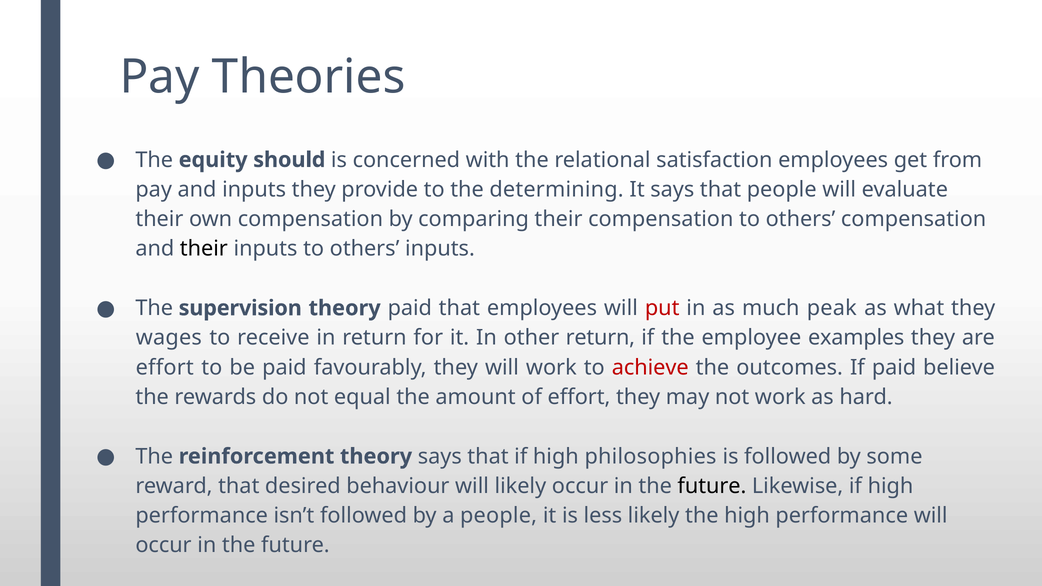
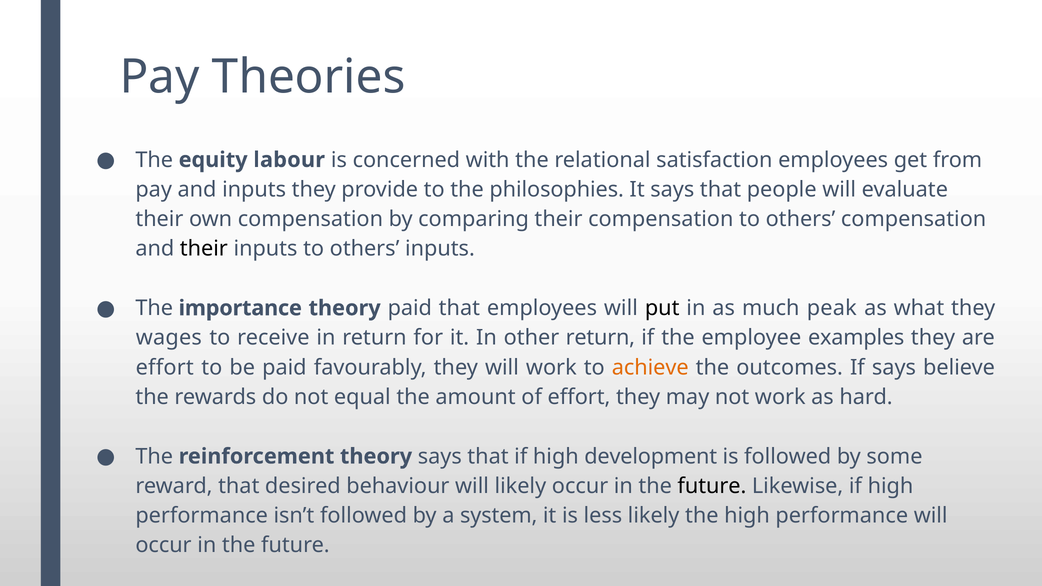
should: should -> labour
determining: determining -> philosophies
supervision: supervision -> importance
put colour: red -> black
achieve colour: red -> orange
If paid: paid -> says
philosophies: philosophies -> development
a people: people -> system
